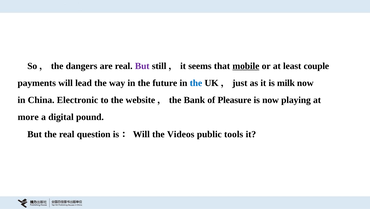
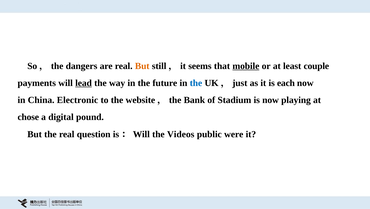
But at (142, 66) colour: purple -> orange
lead underline: none -> present
milk: milk -> each
Pleasure: Pleasure -> Stadium
more: more -> chose
tools: tools -> were
